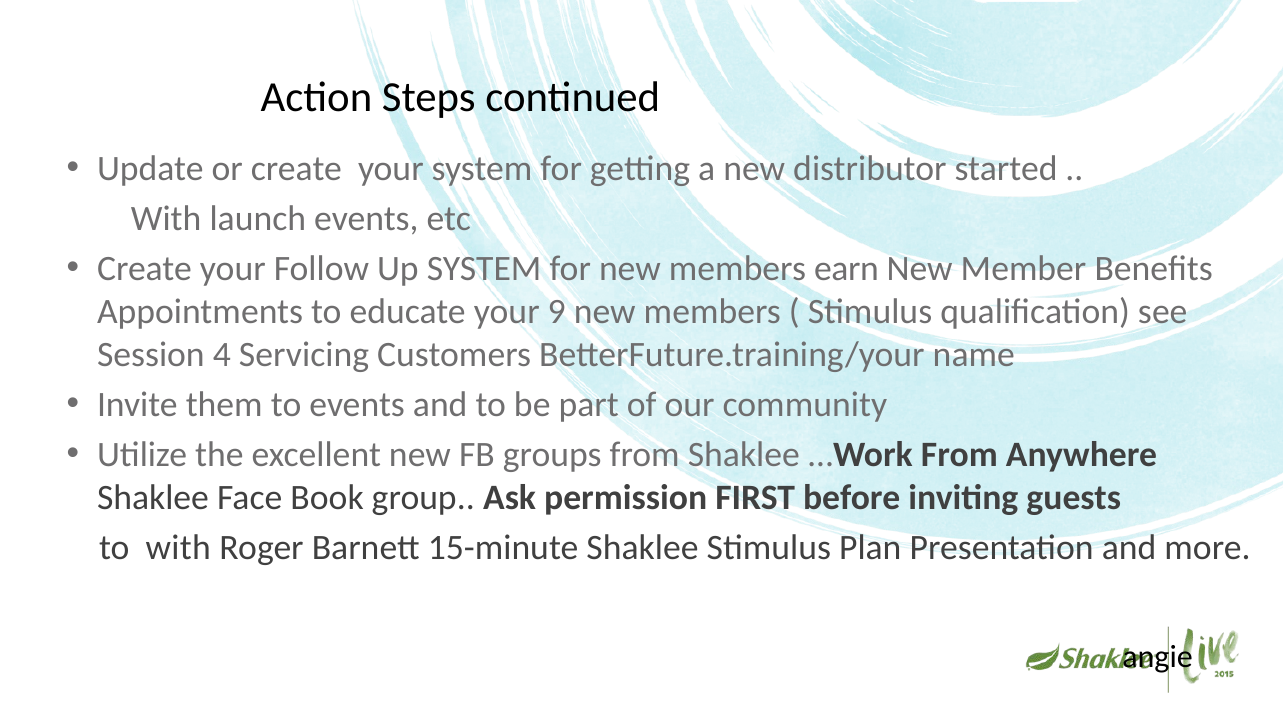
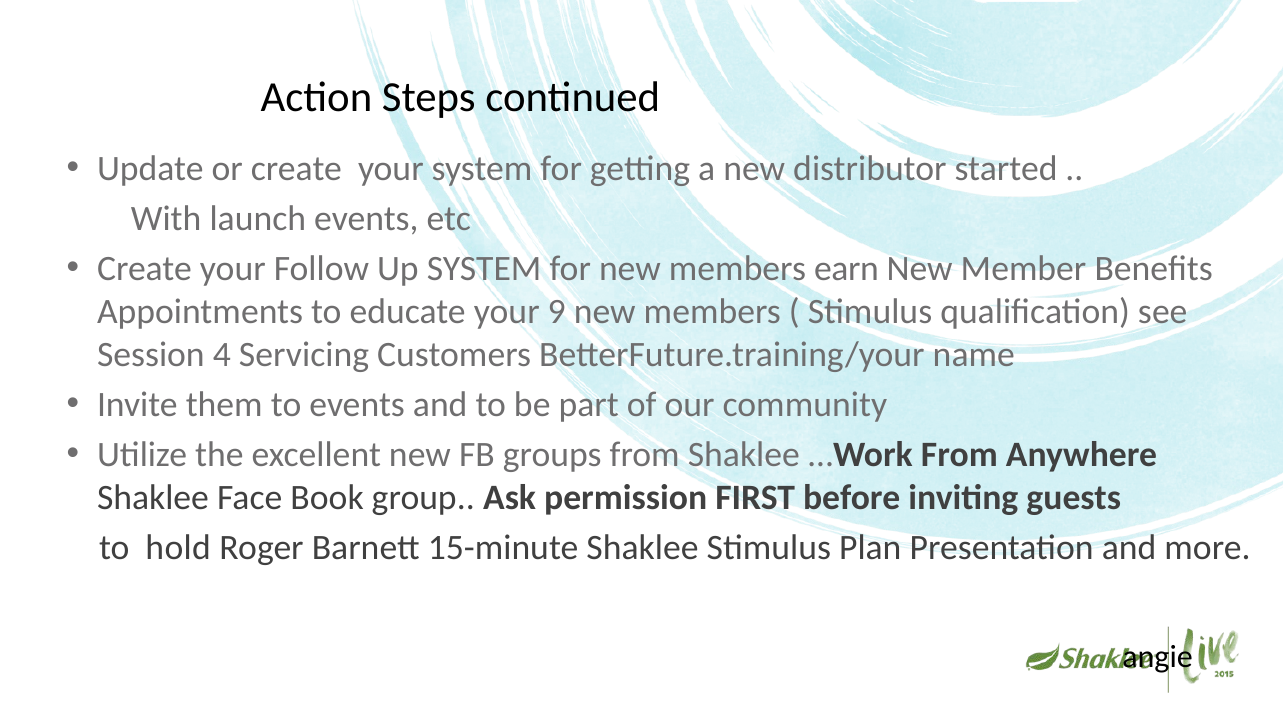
to with: with -> hold
